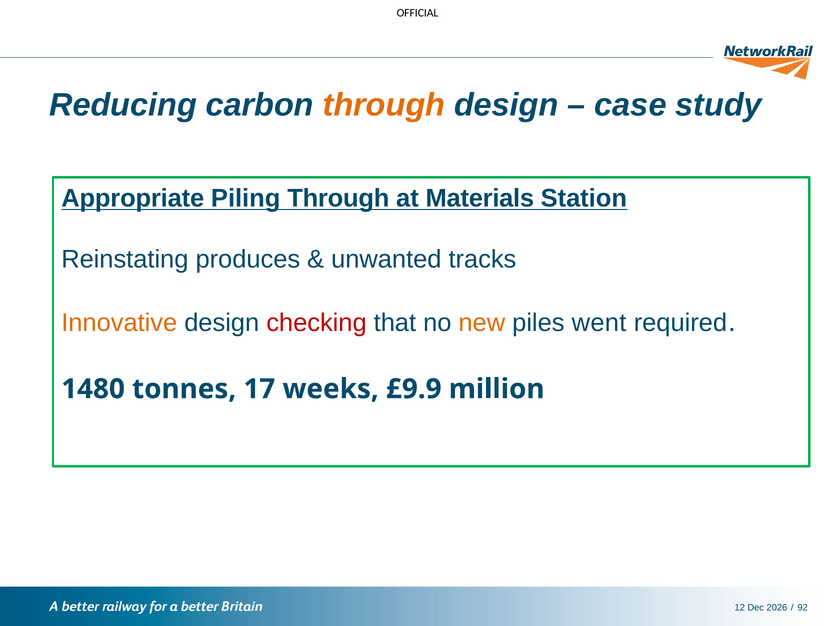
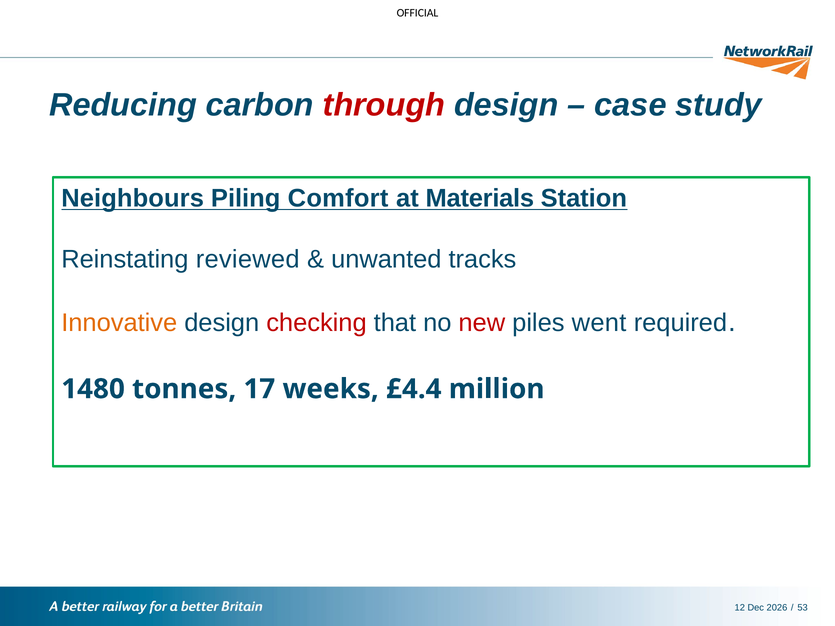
through at (384, 105) colour: orange -> red
Appropriate: Appropriate -> Neighbours
Piling Through: Through -> Comfort
produces: produces -> reviewed
new colour: orange -> red
£9.9: £9.9 -> £4.4
92: 92 -> 53
